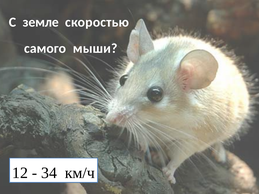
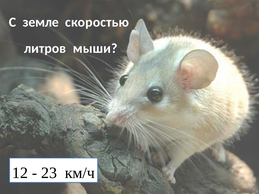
самого: самого -> литров
34: 34 -> 23
